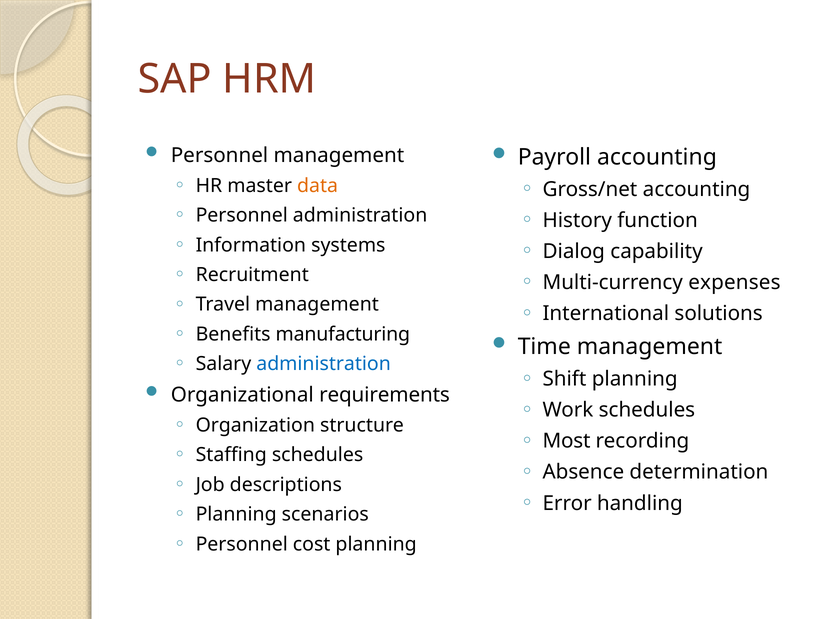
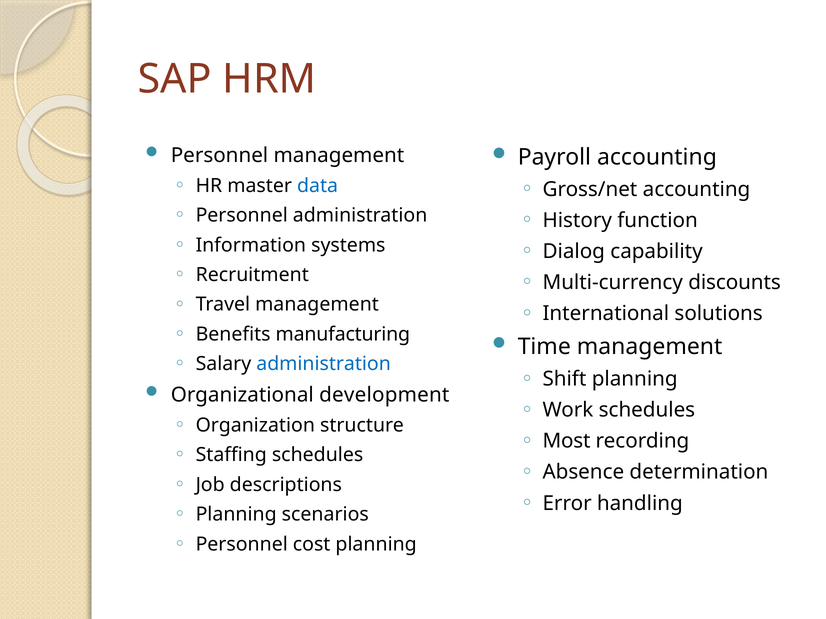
data colour: orange -> blue
expenses: expenses -> discounts
requirements: requirements -> development
